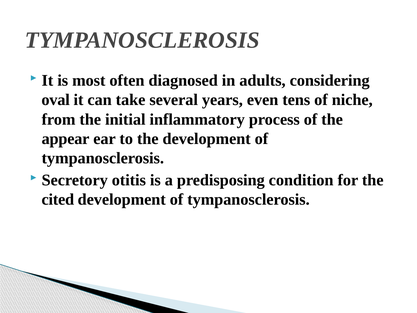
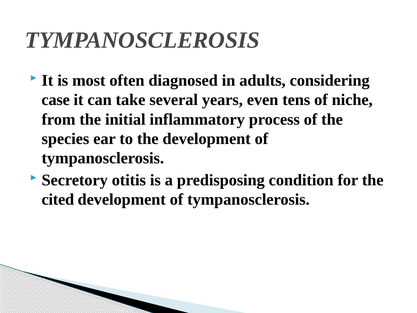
oval: oval -> case
appear: appear -> species
